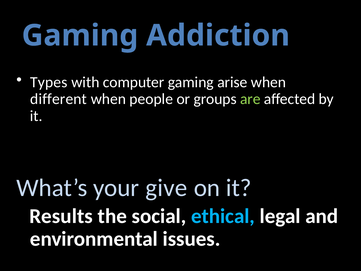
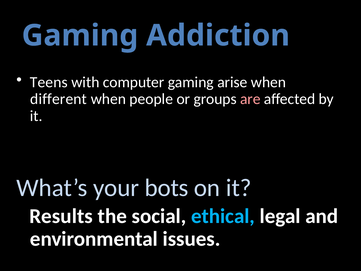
Types: Types -> Teens
are colour: light green -> pink
give: give -> bots
